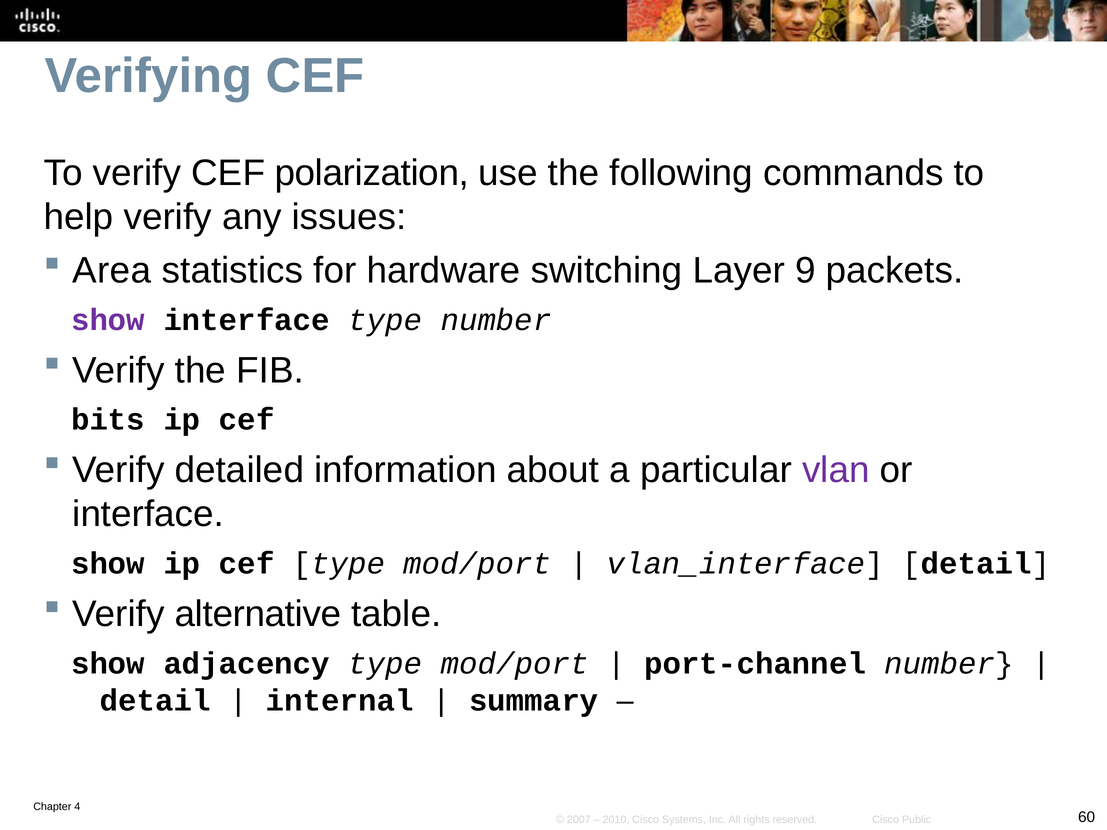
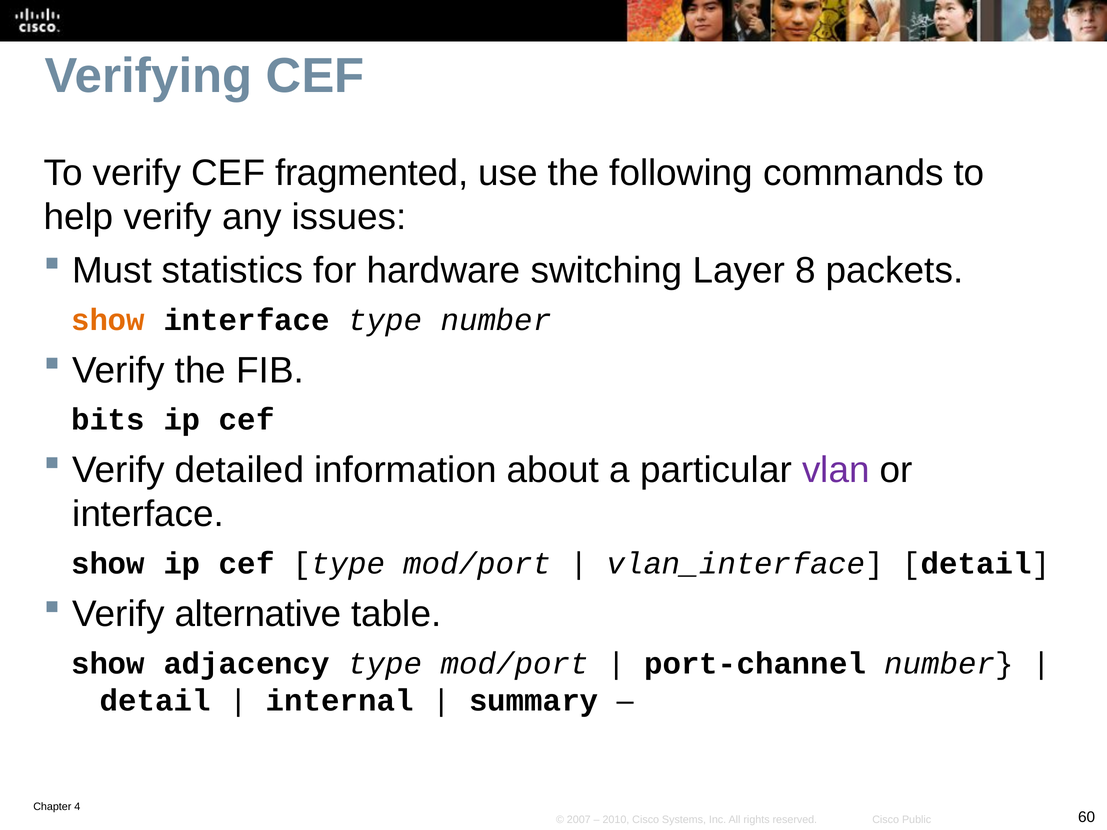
polarization: polarization -> fragmented
Area: Area -> Must
9: 9 -> 8
show at (108, 320) colour: purple -> orange
